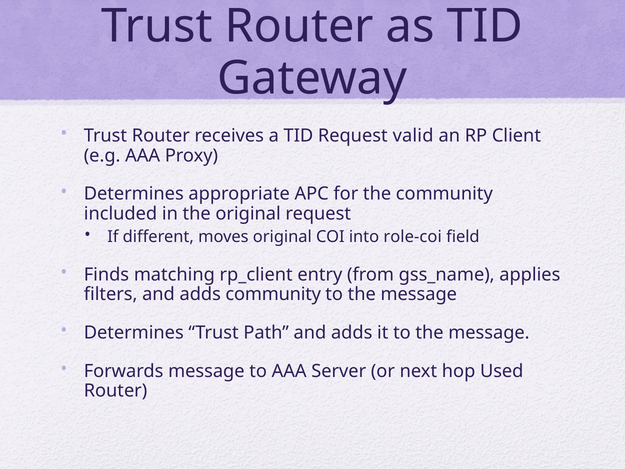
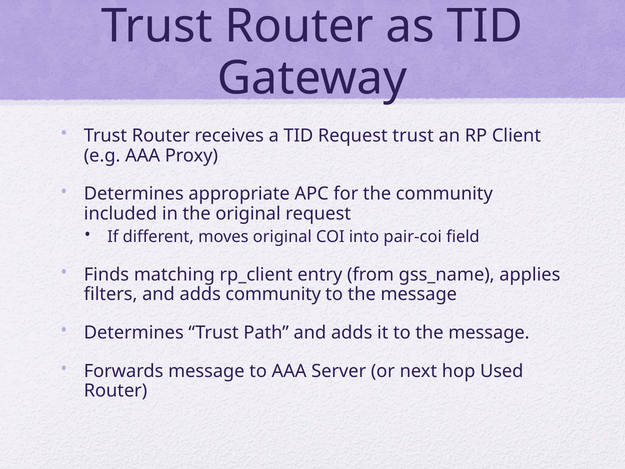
Request valid: valid -> trust
role-coi: role-coi -> pair-coi
